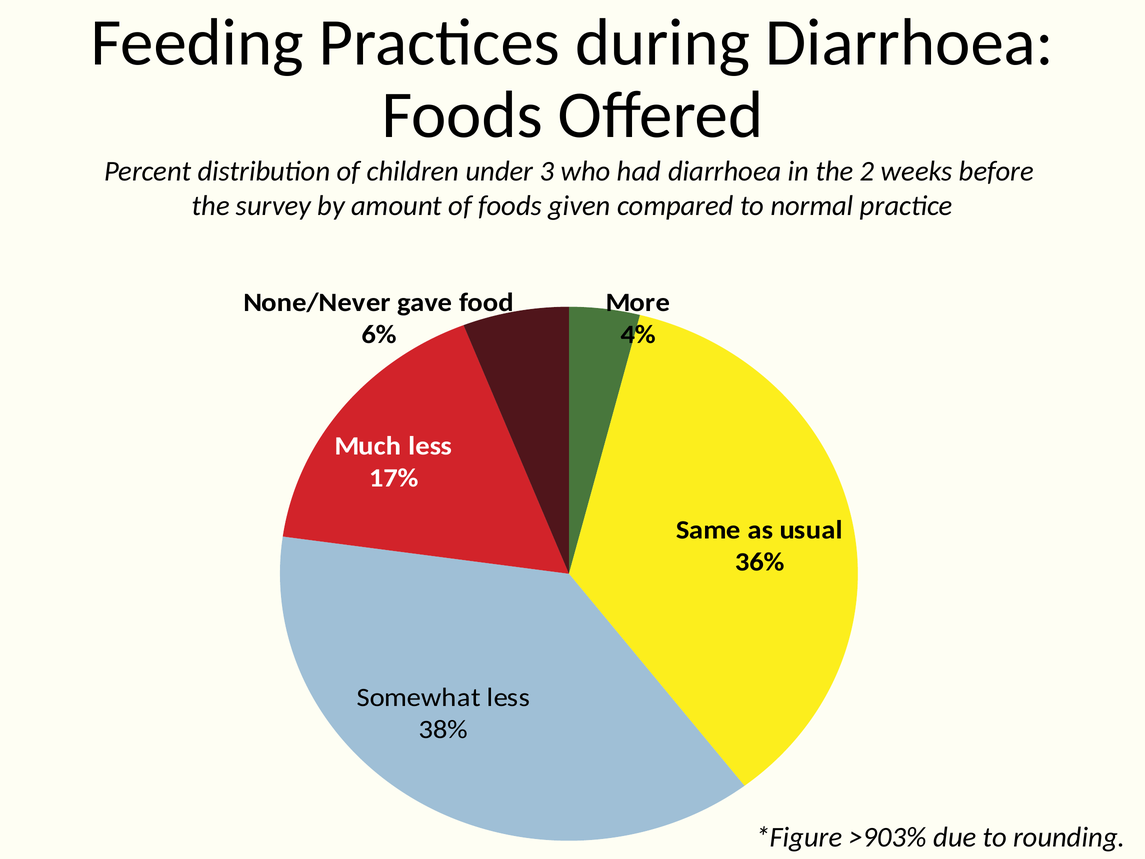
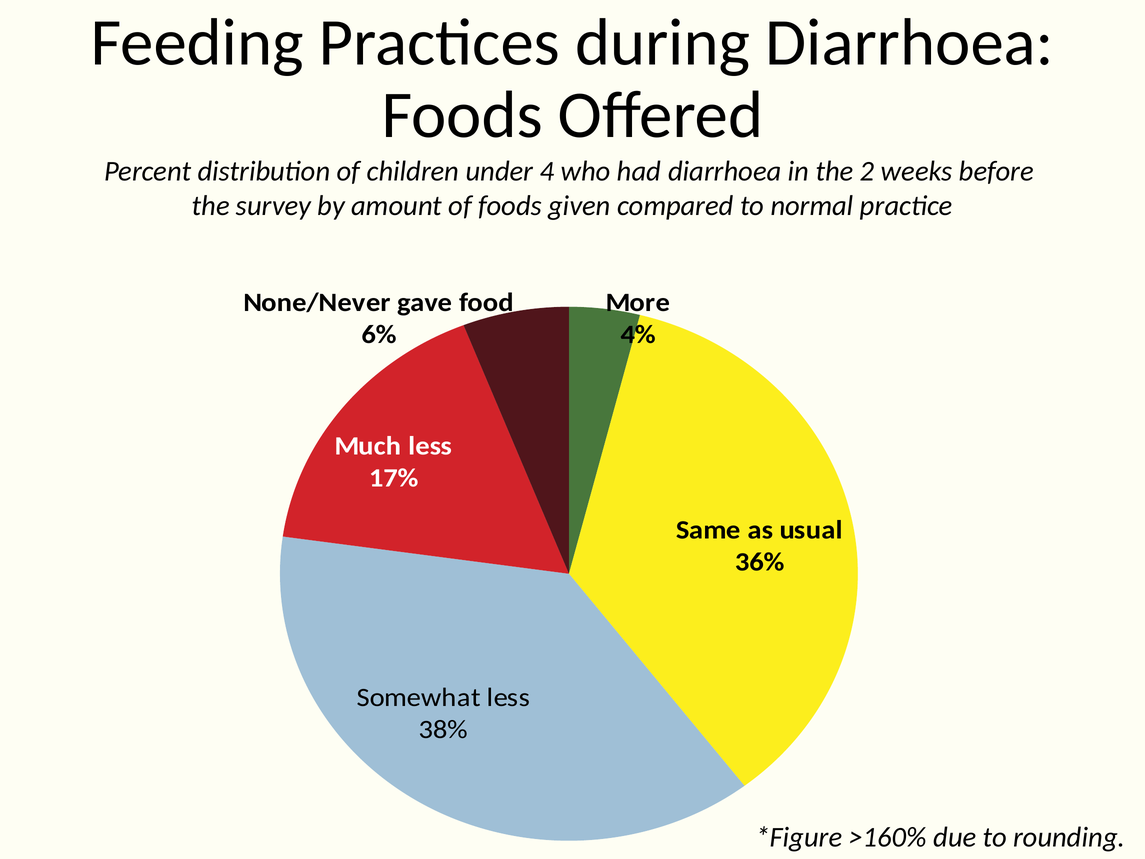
3: 3 -> 4
>903%: >903% -> >160%
